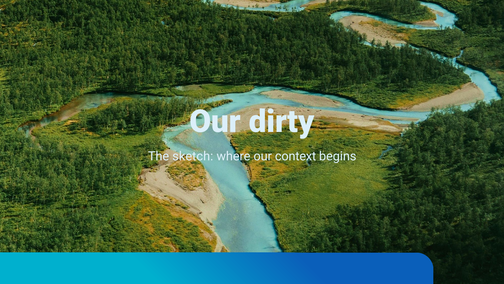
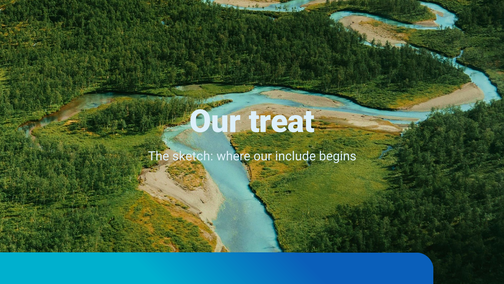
dirty: dirty -> treat
context: context -> include
